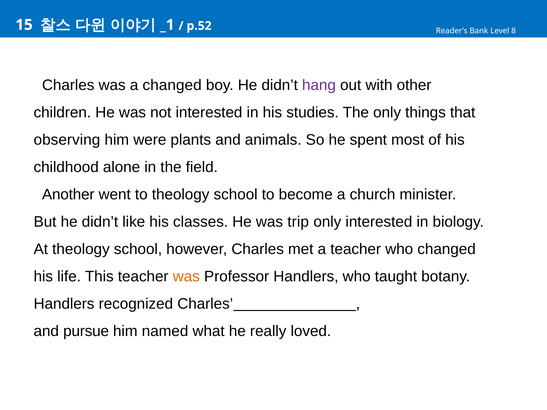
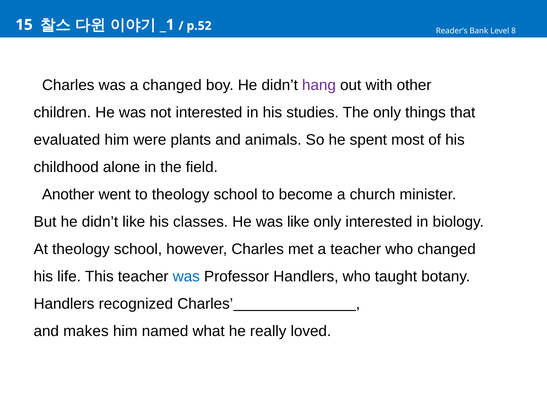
observing: observing -> evaluated
was trip: trip -> like
was at (186, 277) colour: orange -> blue
pursue: pursue -> makes
